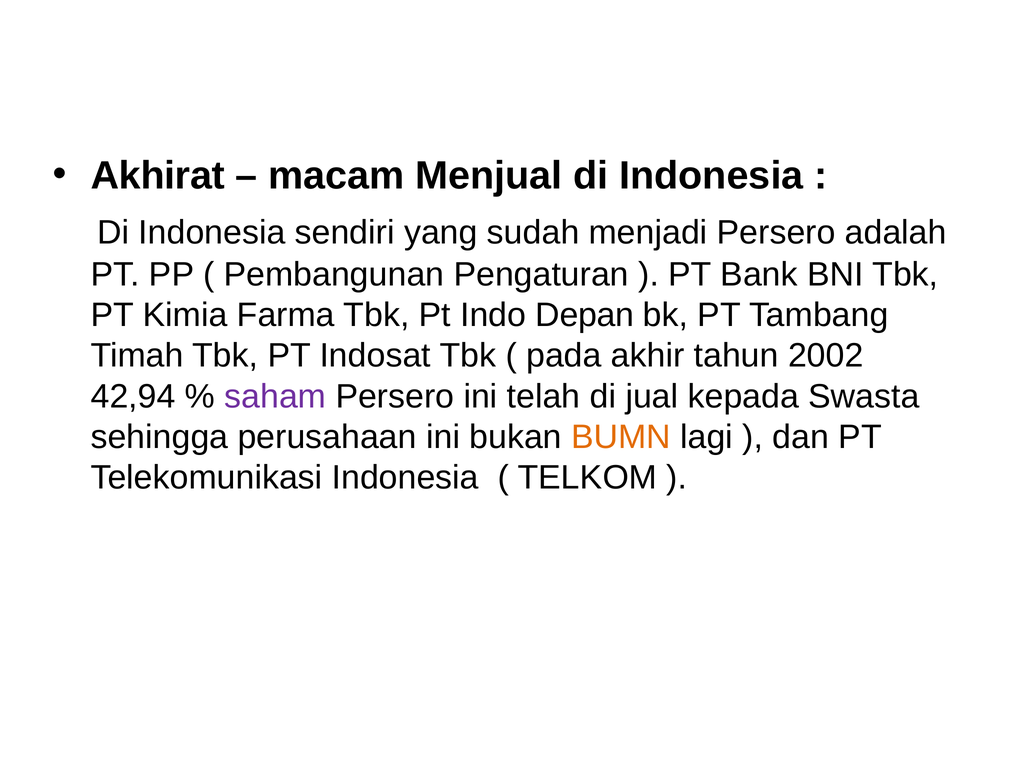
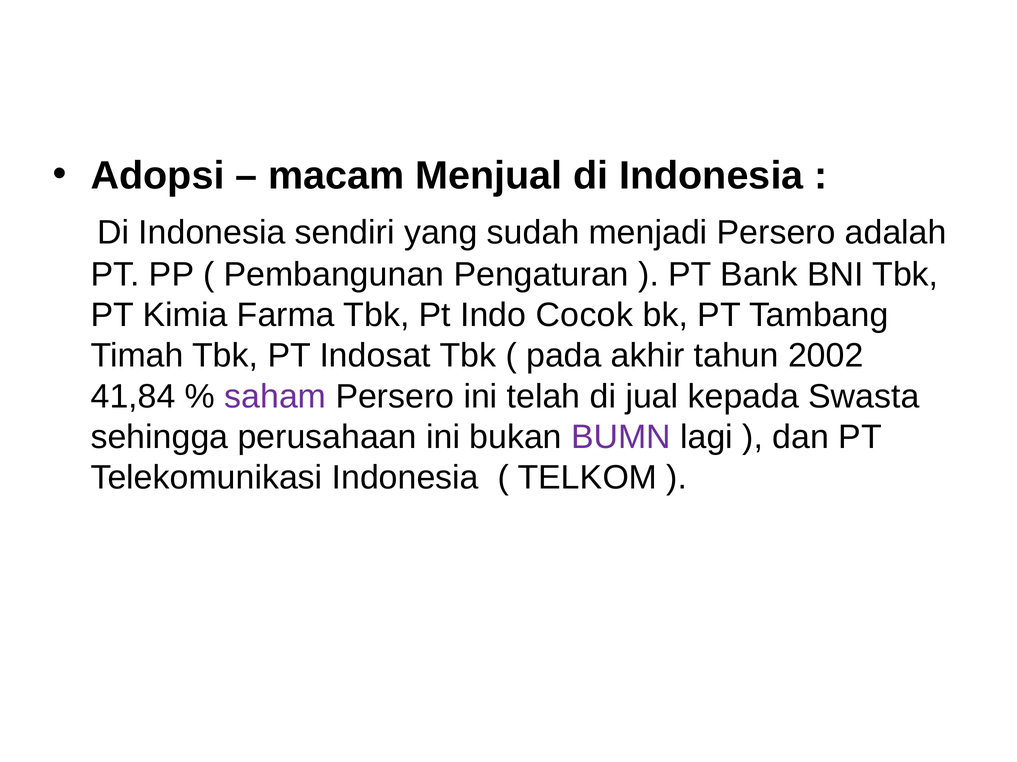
Akhirat: Akhirat -> Adopsi
Depan: Depan -> Cocok
42,94: 42,94 -> 41,84
BUMN colour: orange -> purple
